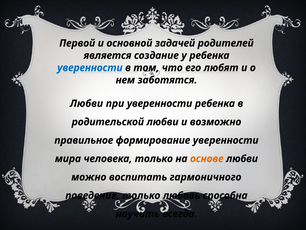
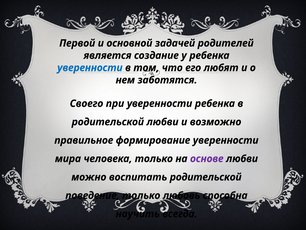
Любви at (86, 103): Любви -> Своего
основе colour: orange -> purple
воспитать гармоничного: гармоничного -> родительской
